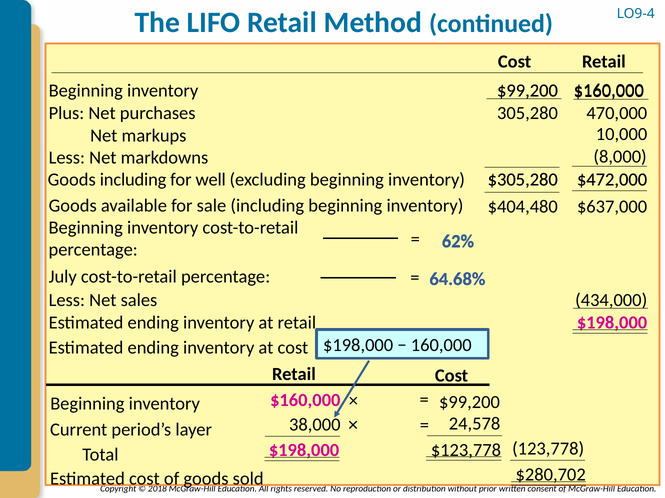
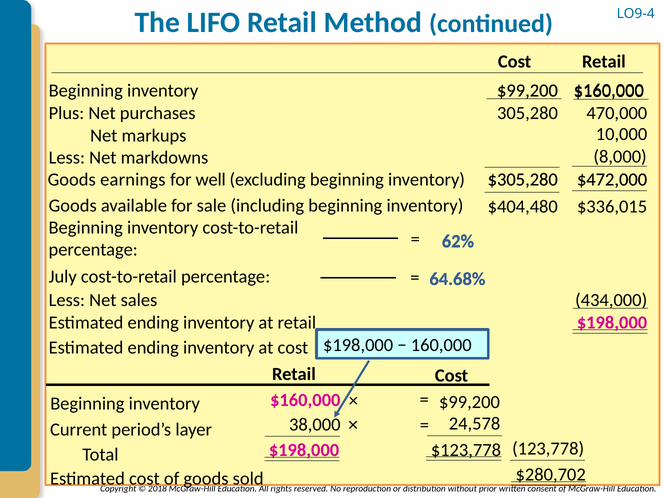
Goods including: including -> earnings
$637,000: $637,000 -> $336,015
